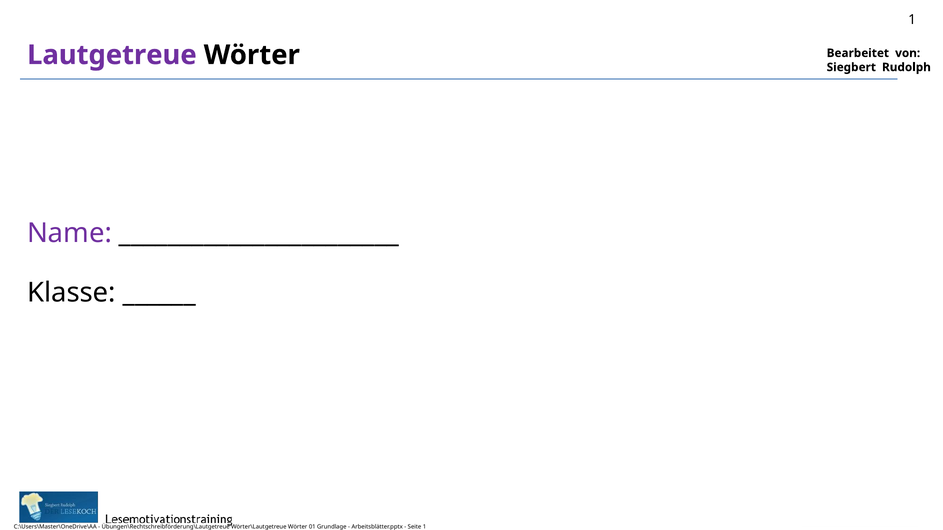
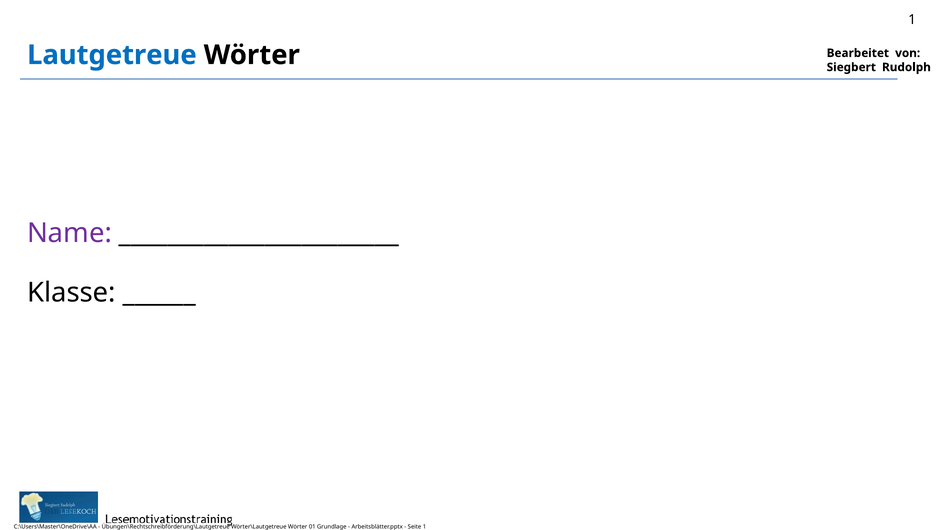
Lautgetreue colour: purple -> blue
